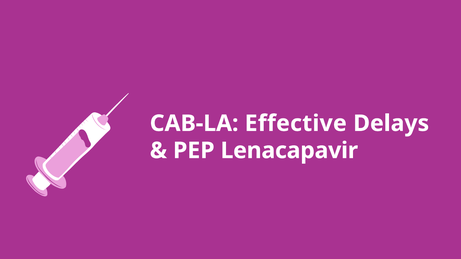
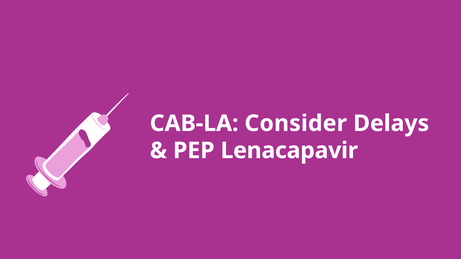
Effective: Effective -> Consider
